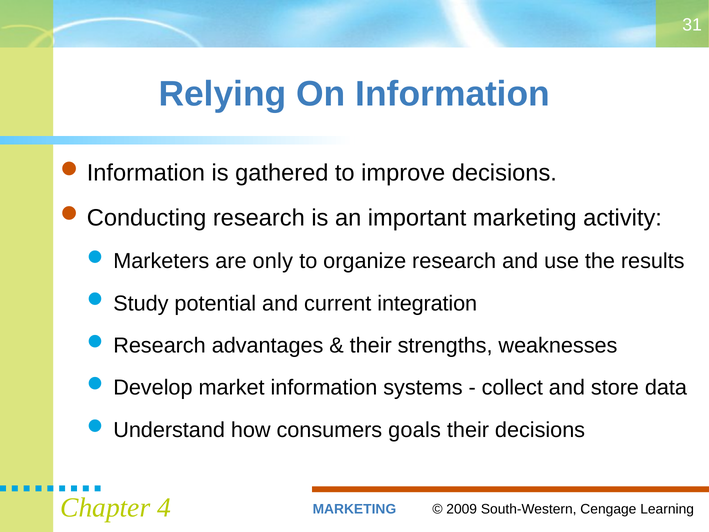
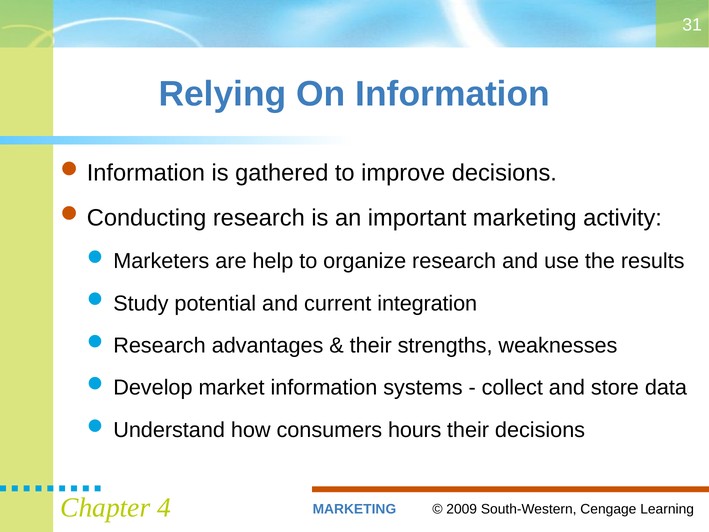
only: only -> help
goals: goals -> hours
